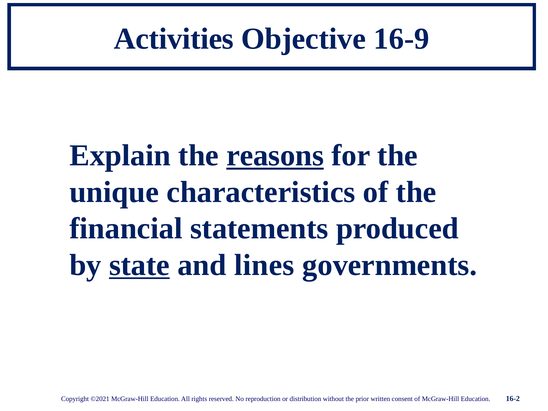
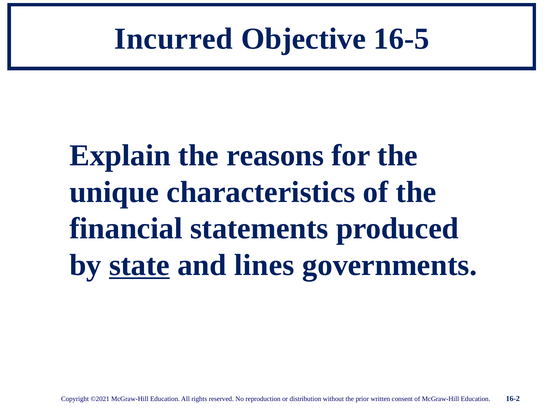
Activities: Activities -> Incurred
16-9: 16-9 -> 16-5
reasons underline: present -> none
